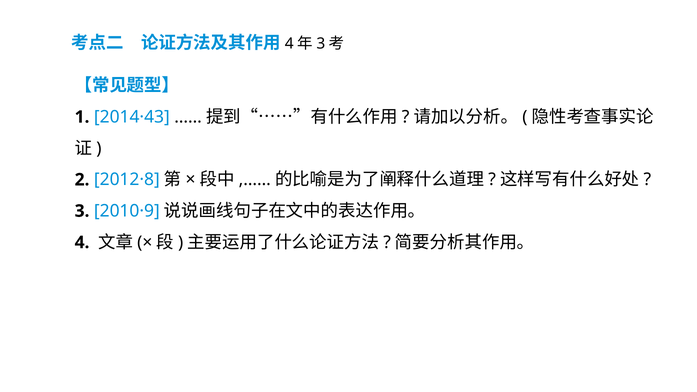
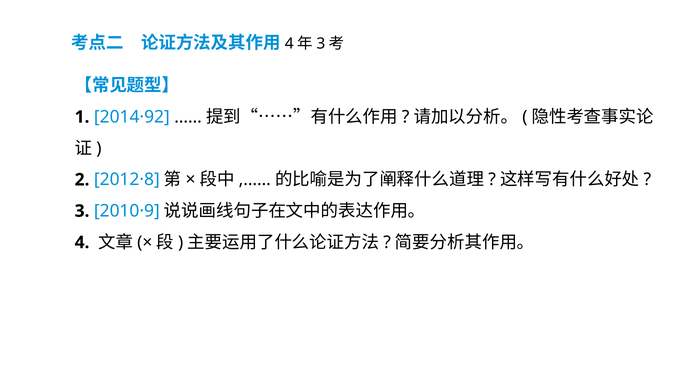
2014·43: 2014·43 -> 2014·92
